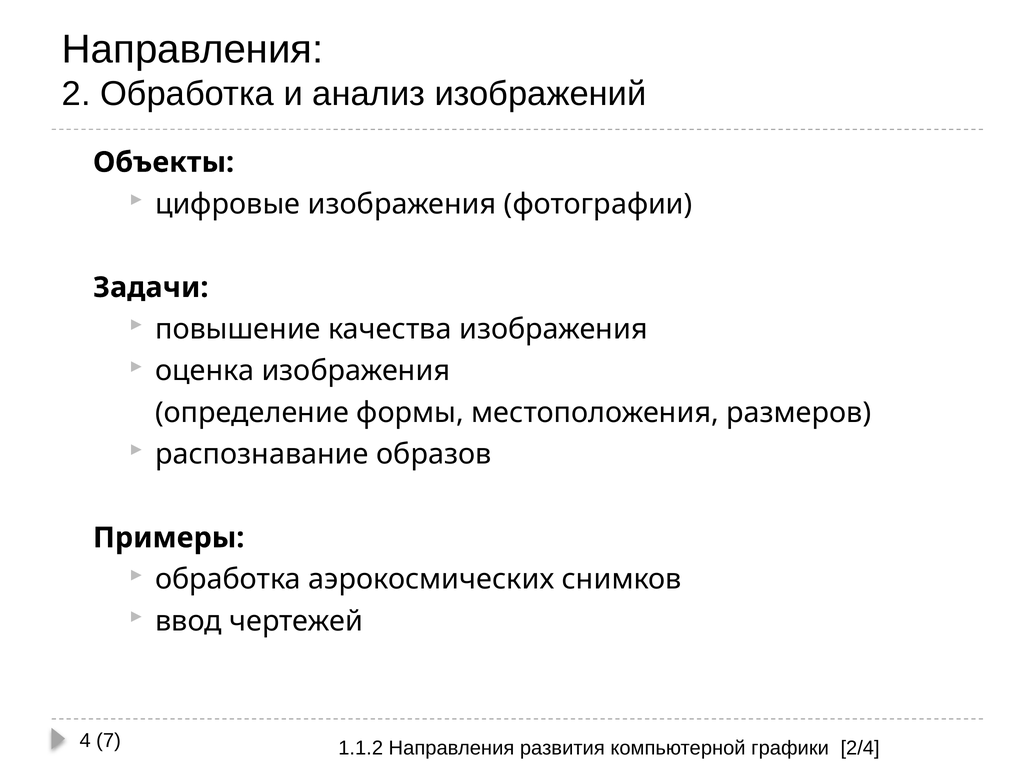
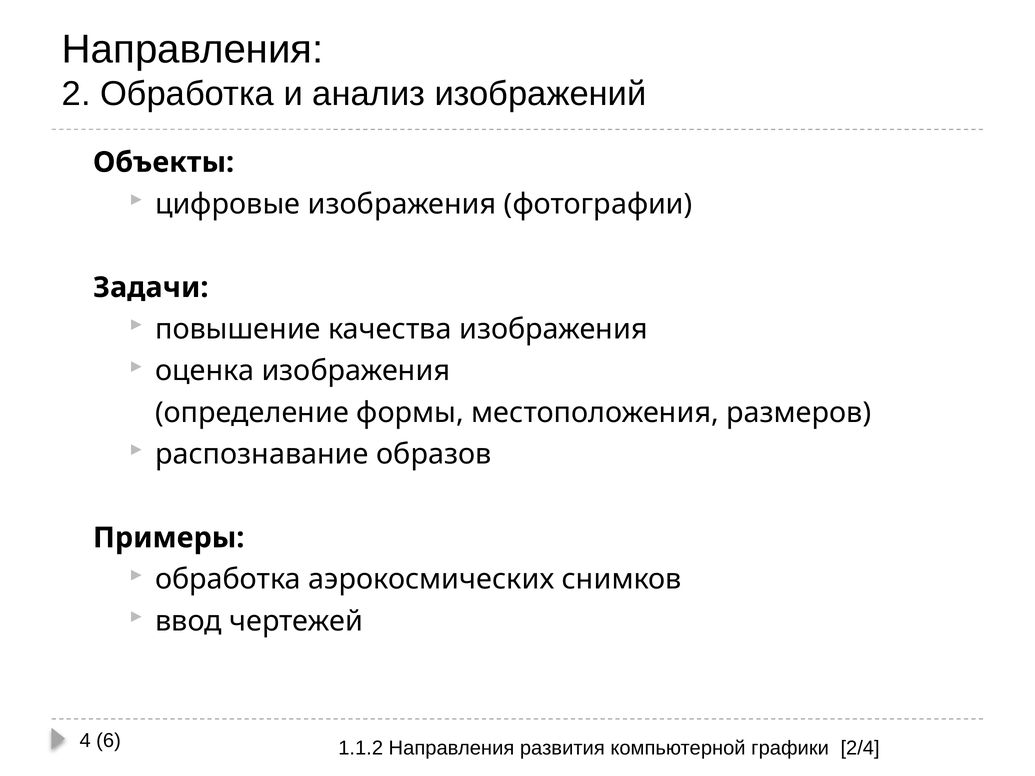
7: 7 -> 6
